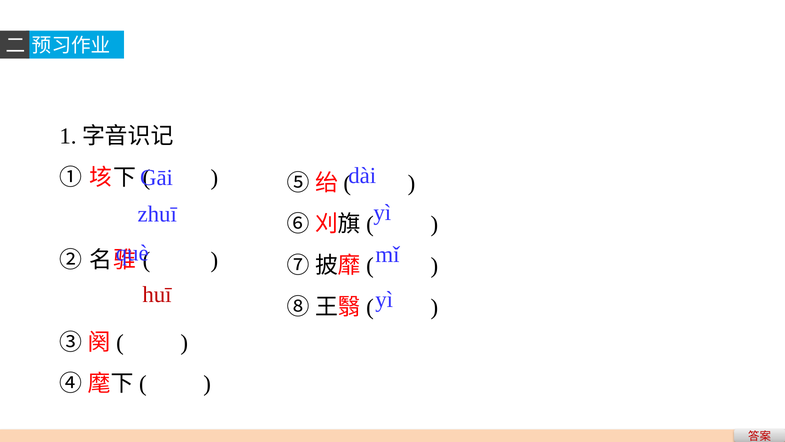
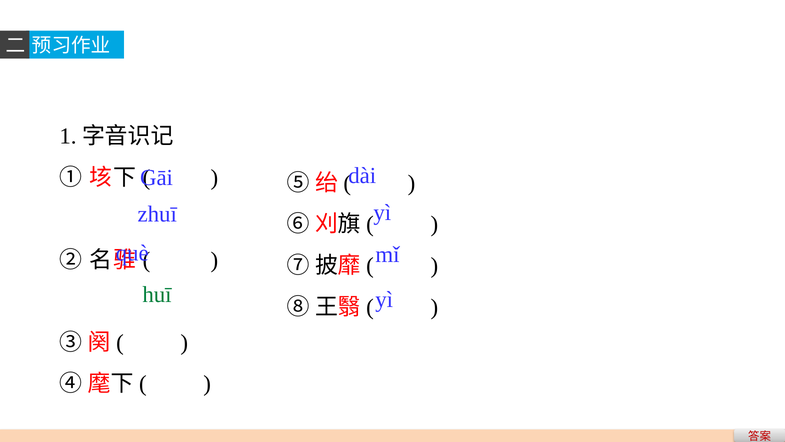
huī colour: red -> green
